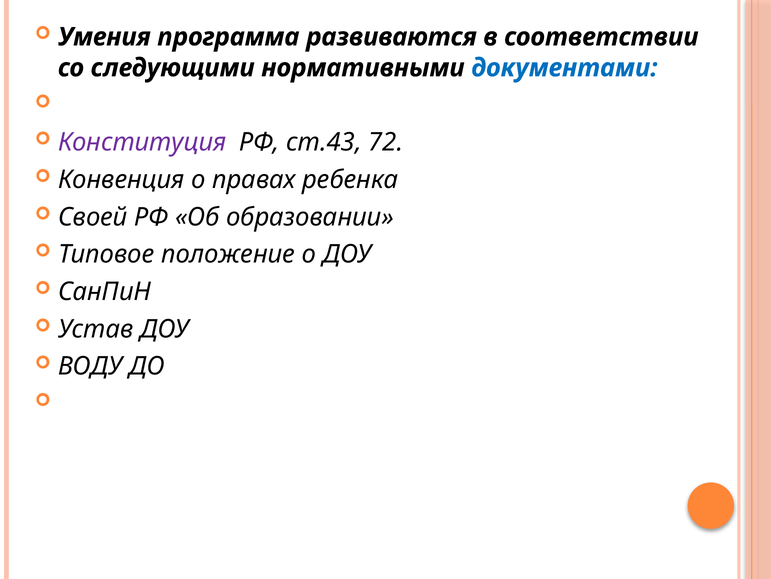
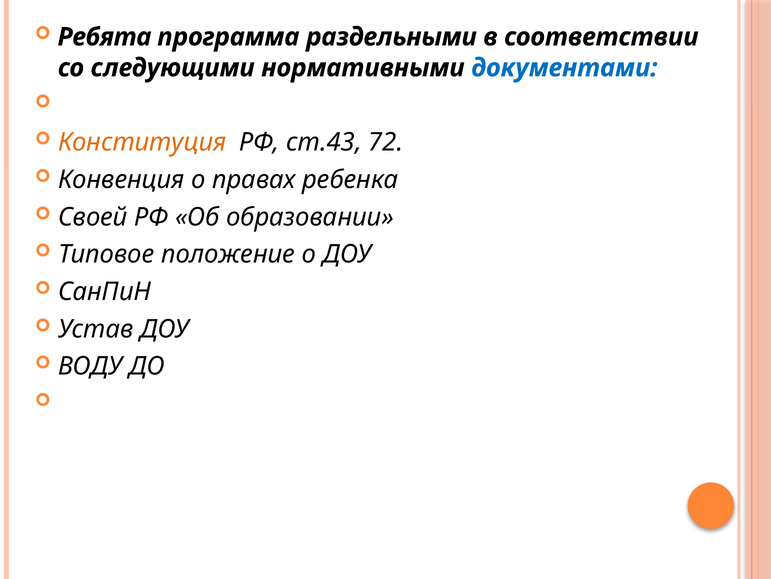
Умения: Умения -> Ребята
развиваются: развиваются -> раздельными
Конституция colour: purple -> orange
